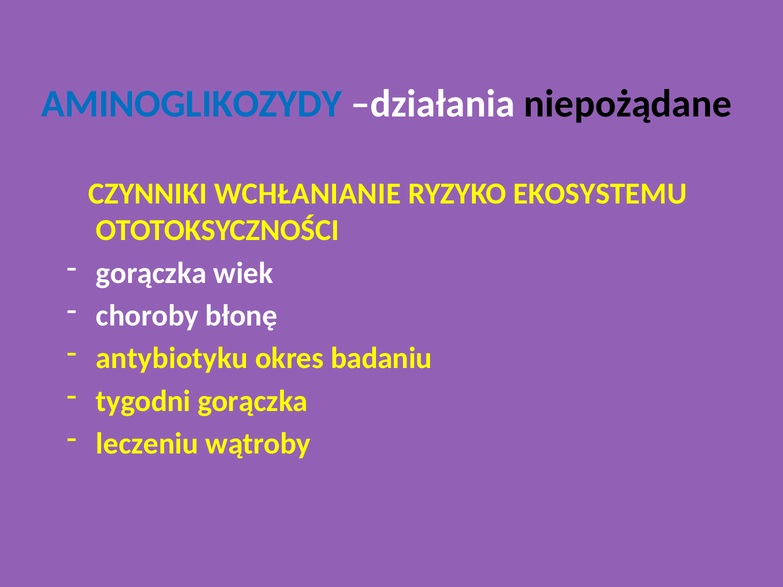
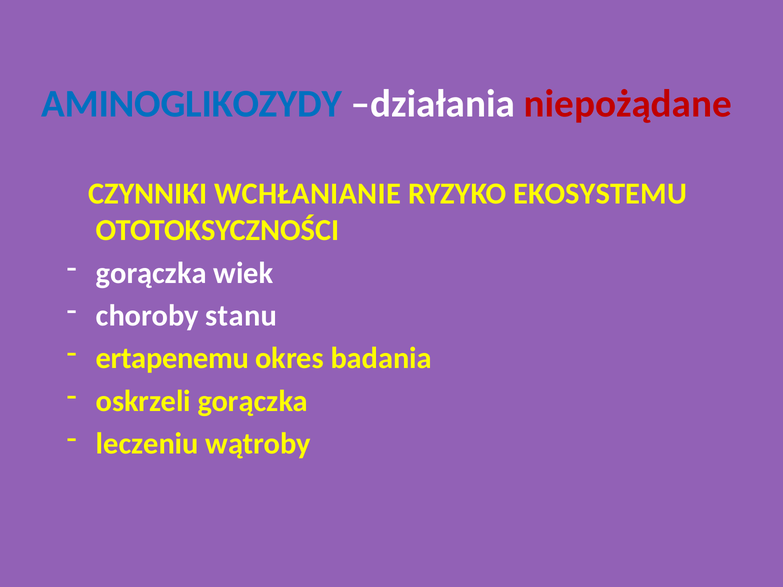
niepożądane colour: black -> red
błonę: błonę -> stanu
antybiotyku: antybiotyku -> ertapenemu
badaniu: badaniu -> badania
tygodni: tygodni -> oskrzeli
